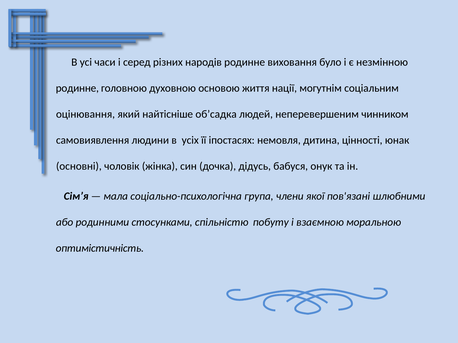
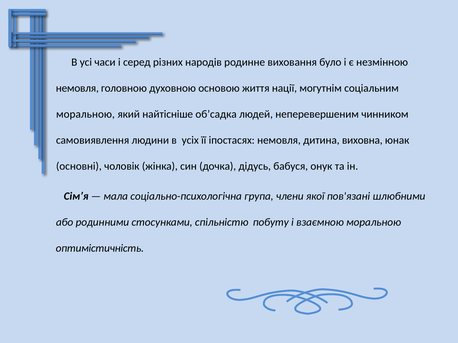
родинне at (77, 88): родинне -> немовля
оцінювання at (86, 114): оцінювання -> моральною
цінності: цінності -> виховна
